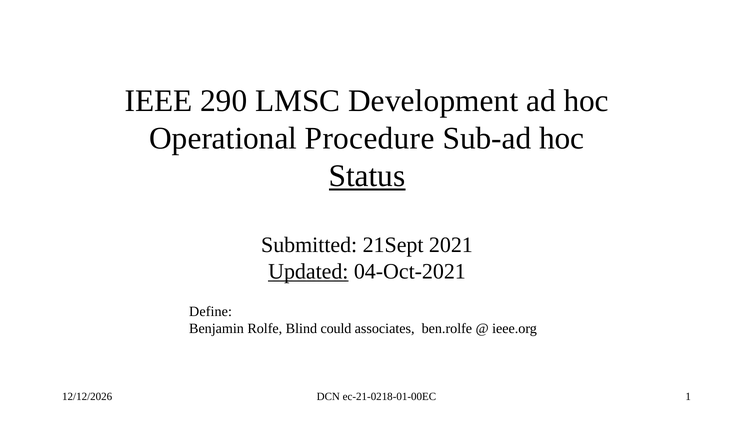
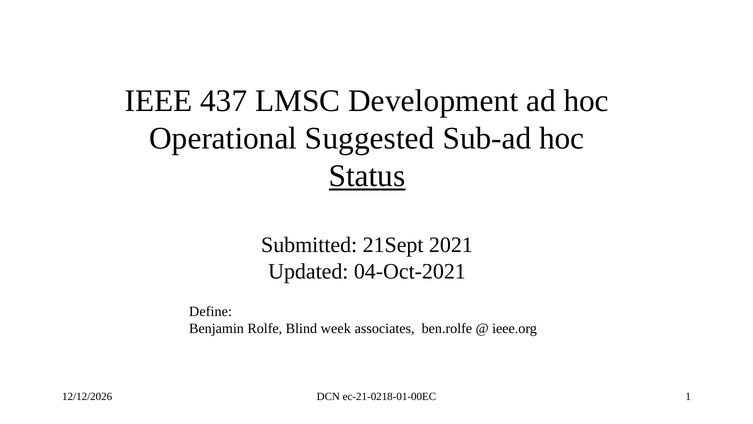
290: 290 -> 437
Procedure: Procedure -> Suggested
Updated underline: present -> none
could: could -> week
